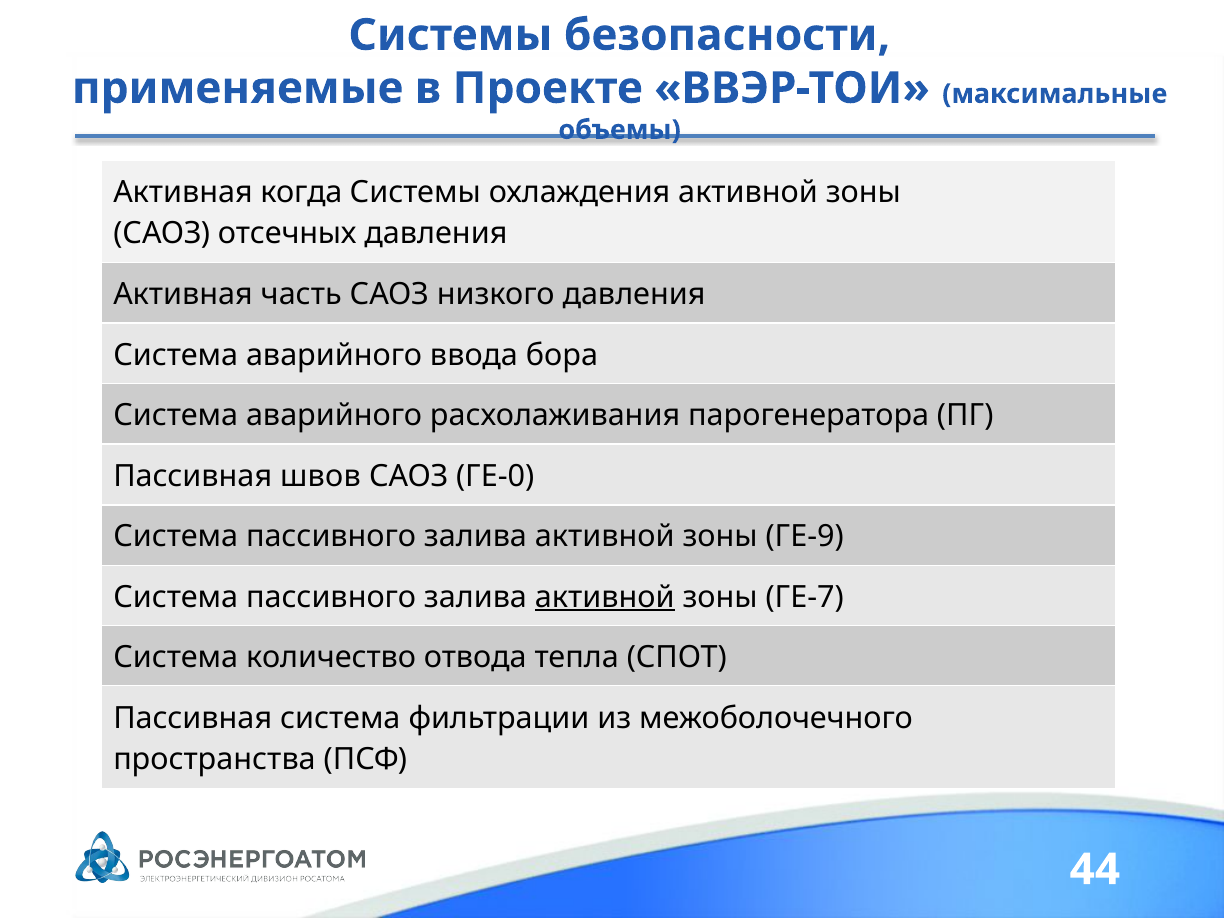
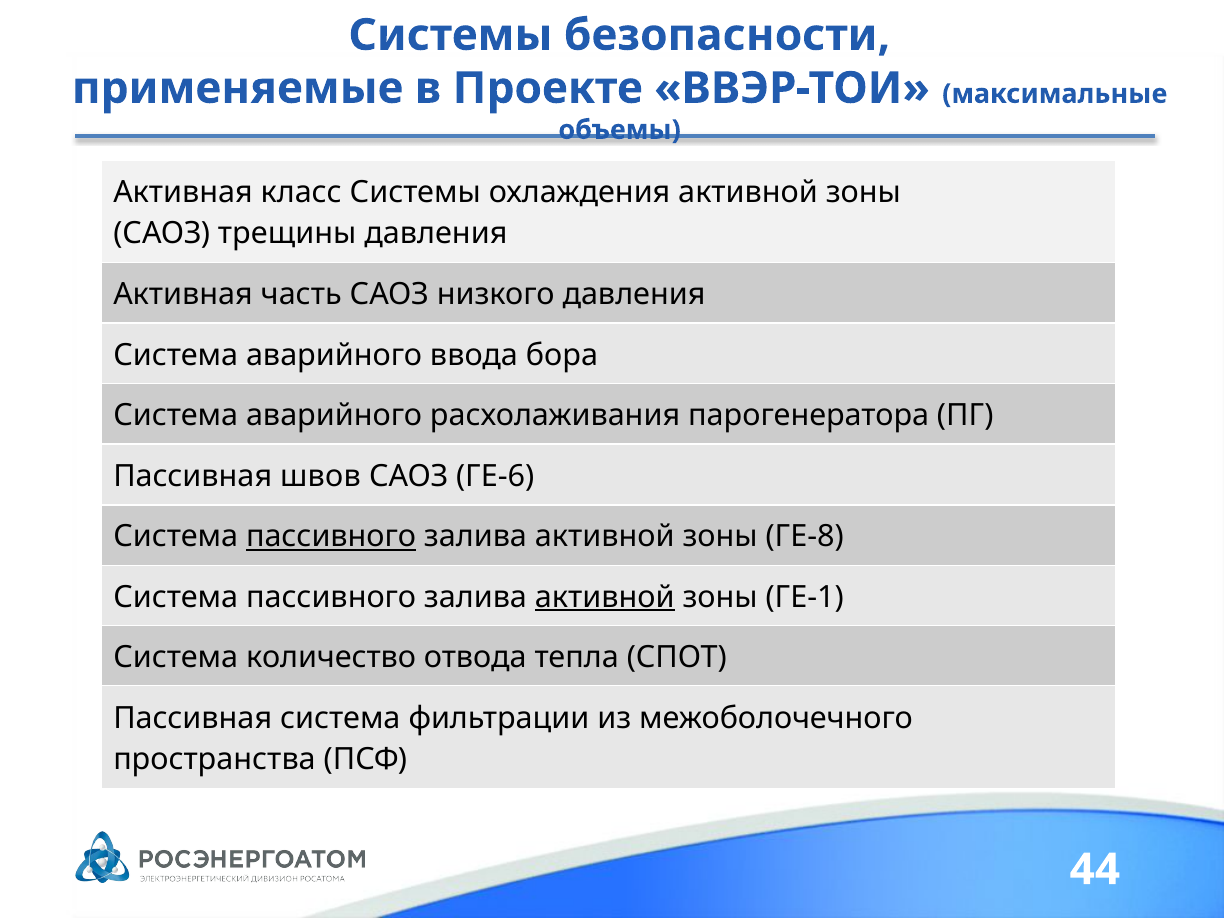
когда: когда -> класс
отсечных: отсечных -> трещины
ГЕ-0: ГЕ-0 -> ГЕ-6
пассивного at (331, 537) underline: none -> present
ГЕ-9: ГЕ-9 -> ГЕ-8
ГЕ-7: ГЕ-7 -> ГЕ-1
